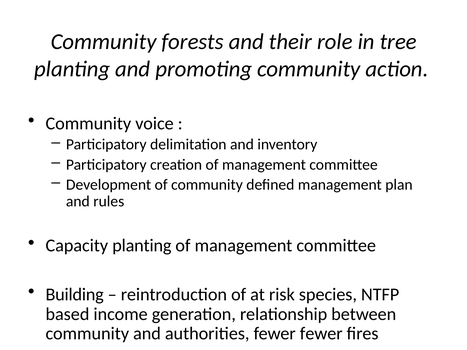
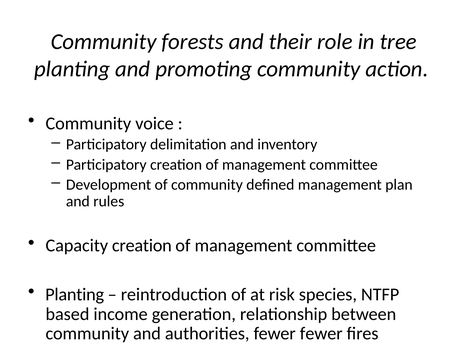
Capacity planting: planting -> creation
Building at (75, 295): Building -> Planting
